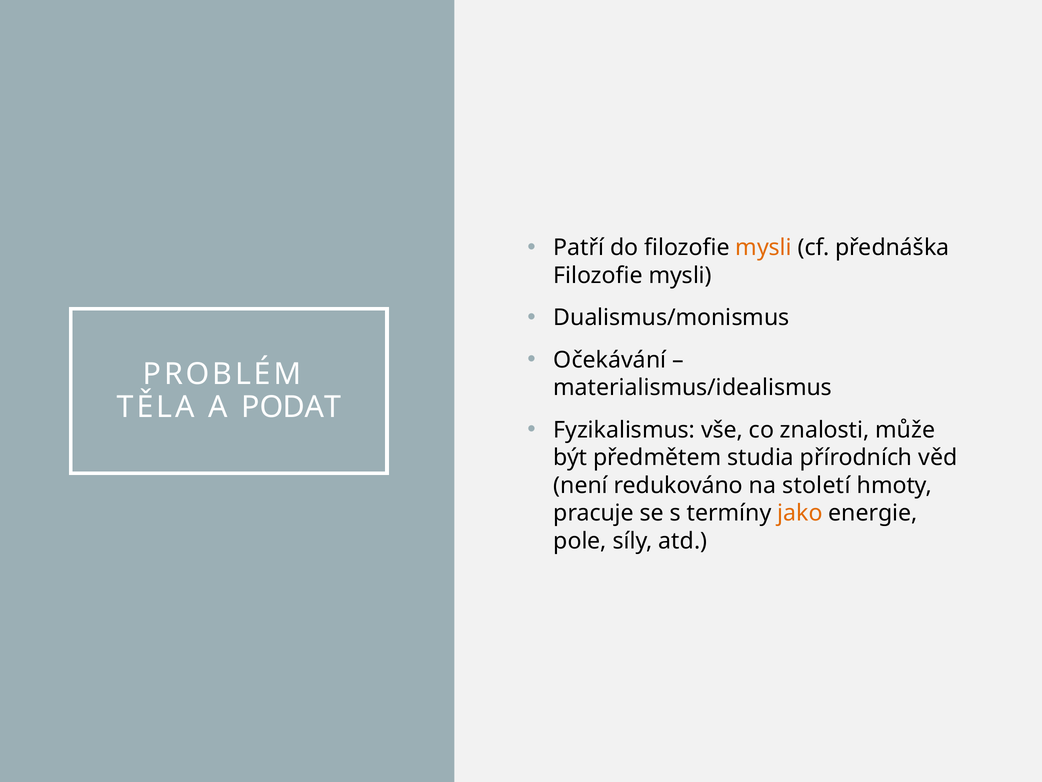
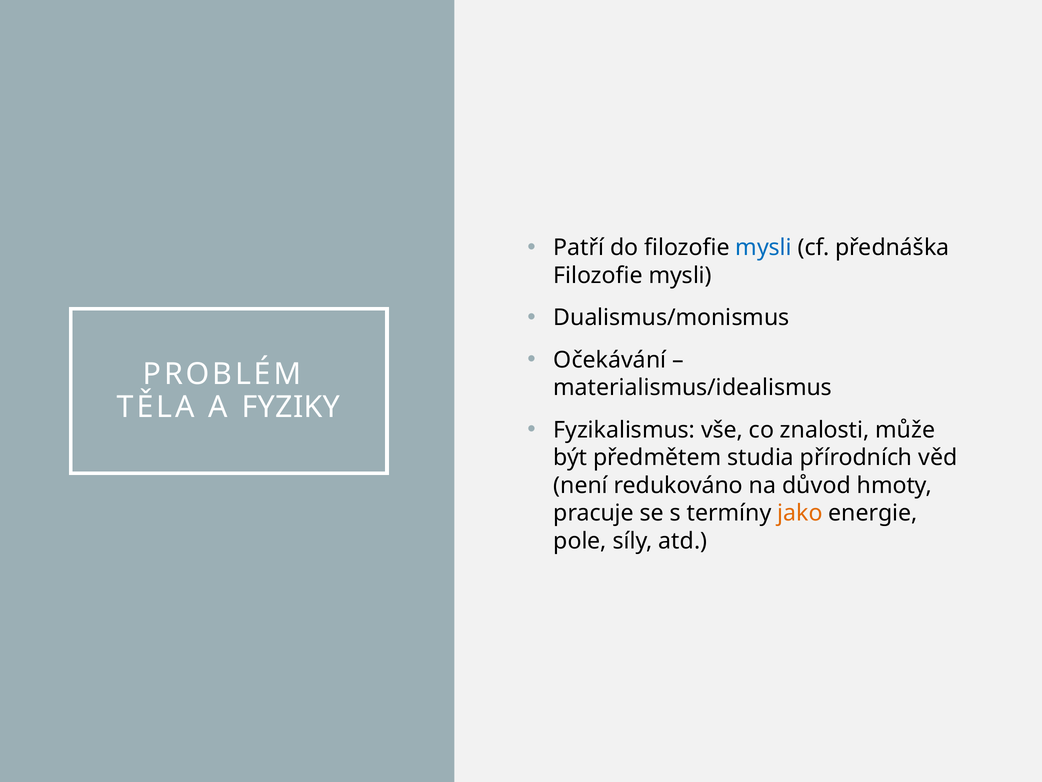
mysli at (764, 248) colour: orange -> blue
PODAT: PODAT -> FYZIKY
století: století -> důvod
